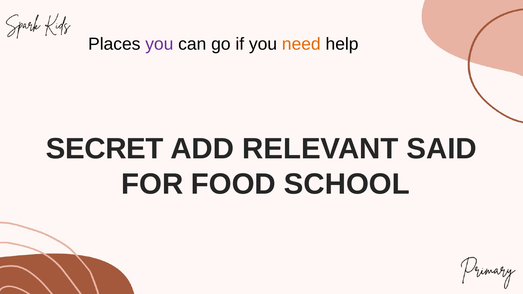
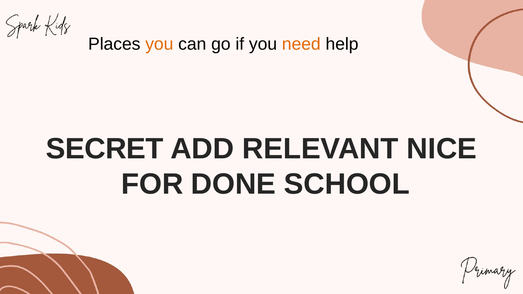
you at (159, 44) colour: purple -> orange
SAID: SAID -> NICE
FOOD: FOOD -> DONE
